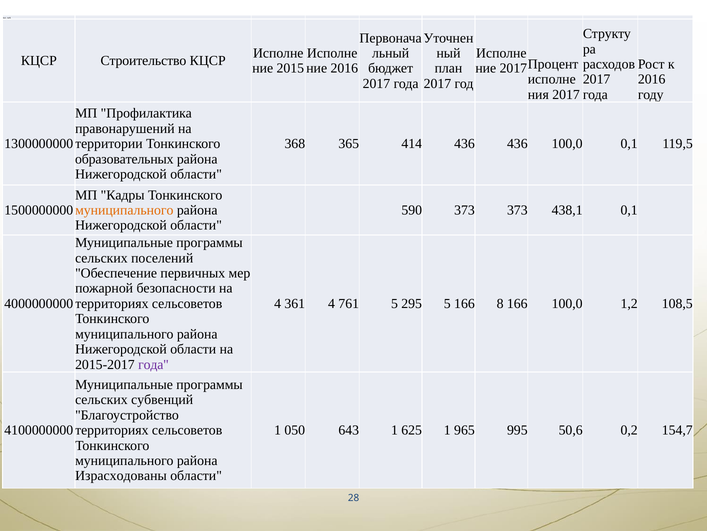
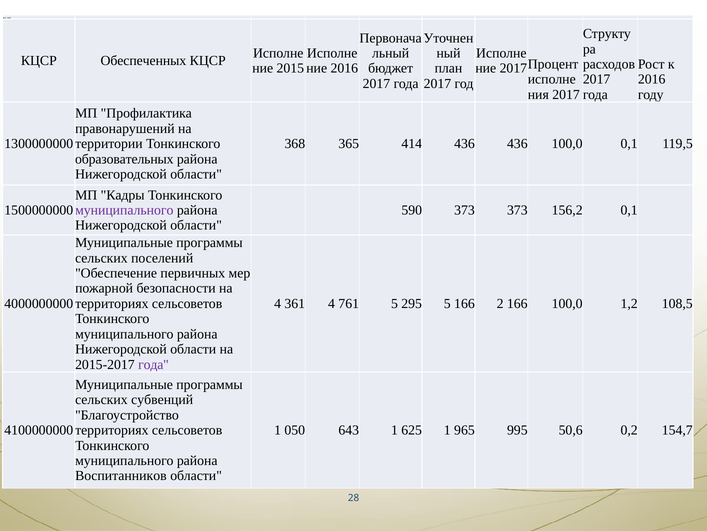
Строительство: Строительство -> Обеспеченных
муниципального at (124, 210) colour: orange -> purple
438,1: 438,1 -> 156,2
8: 8 -> 2
Израсходованы: Израсходованы -> Воспитанников
